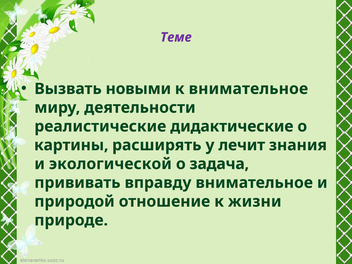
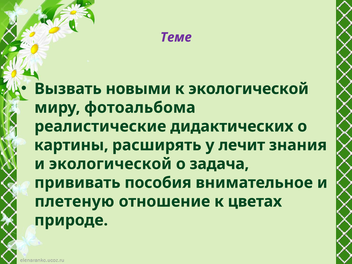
к внимательное: внимательное -> экологической
деятельности: деятельности -> фотоальбома
дидактические: дидактические -> дидактических
вправду: вправду -> пособия
природой: природой -> плетеную
жизни: жизни -> цветах
